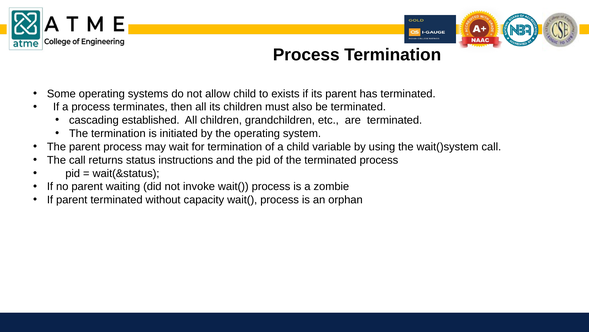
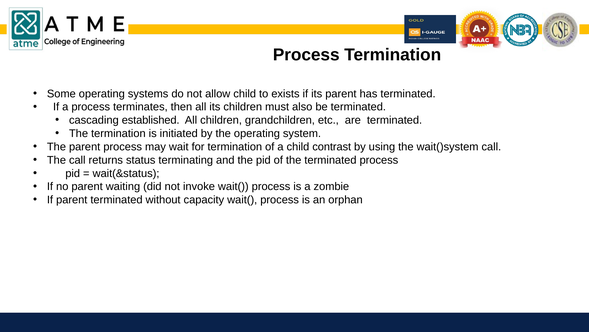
variable: variable -> contrast
instructions: instructions -> terminating
